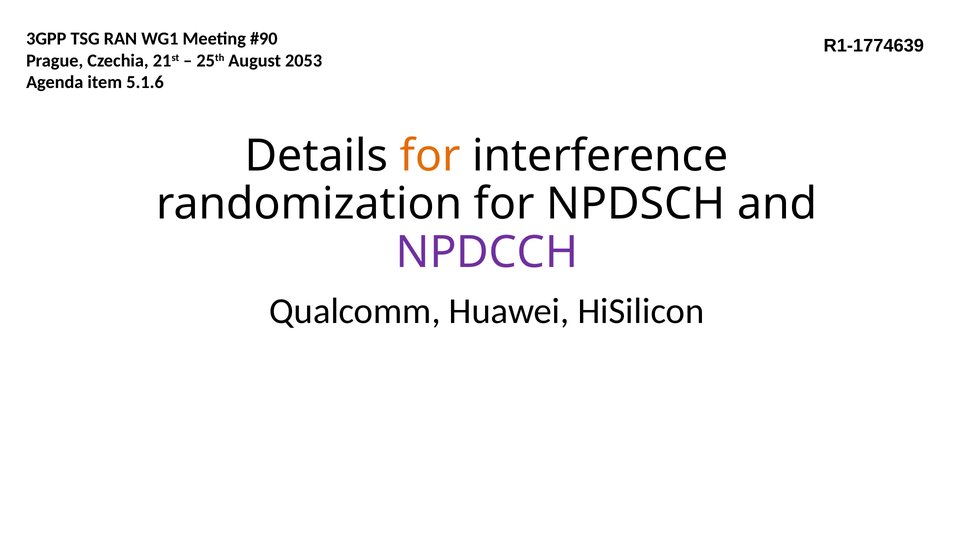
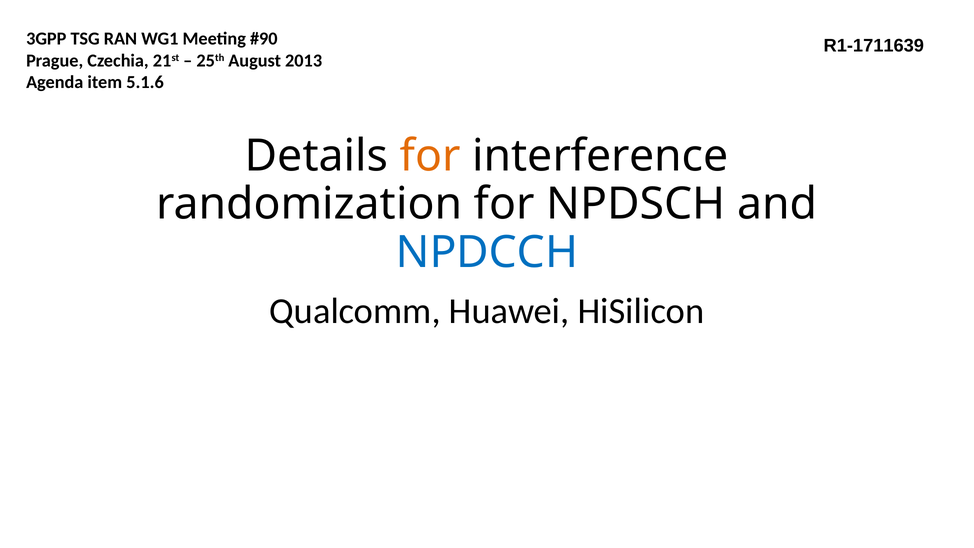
R1-1774639: R1-1774639 -> R1-1711639
2053: 2053 -> 2013
NPDCCH colour: purple -> blue
